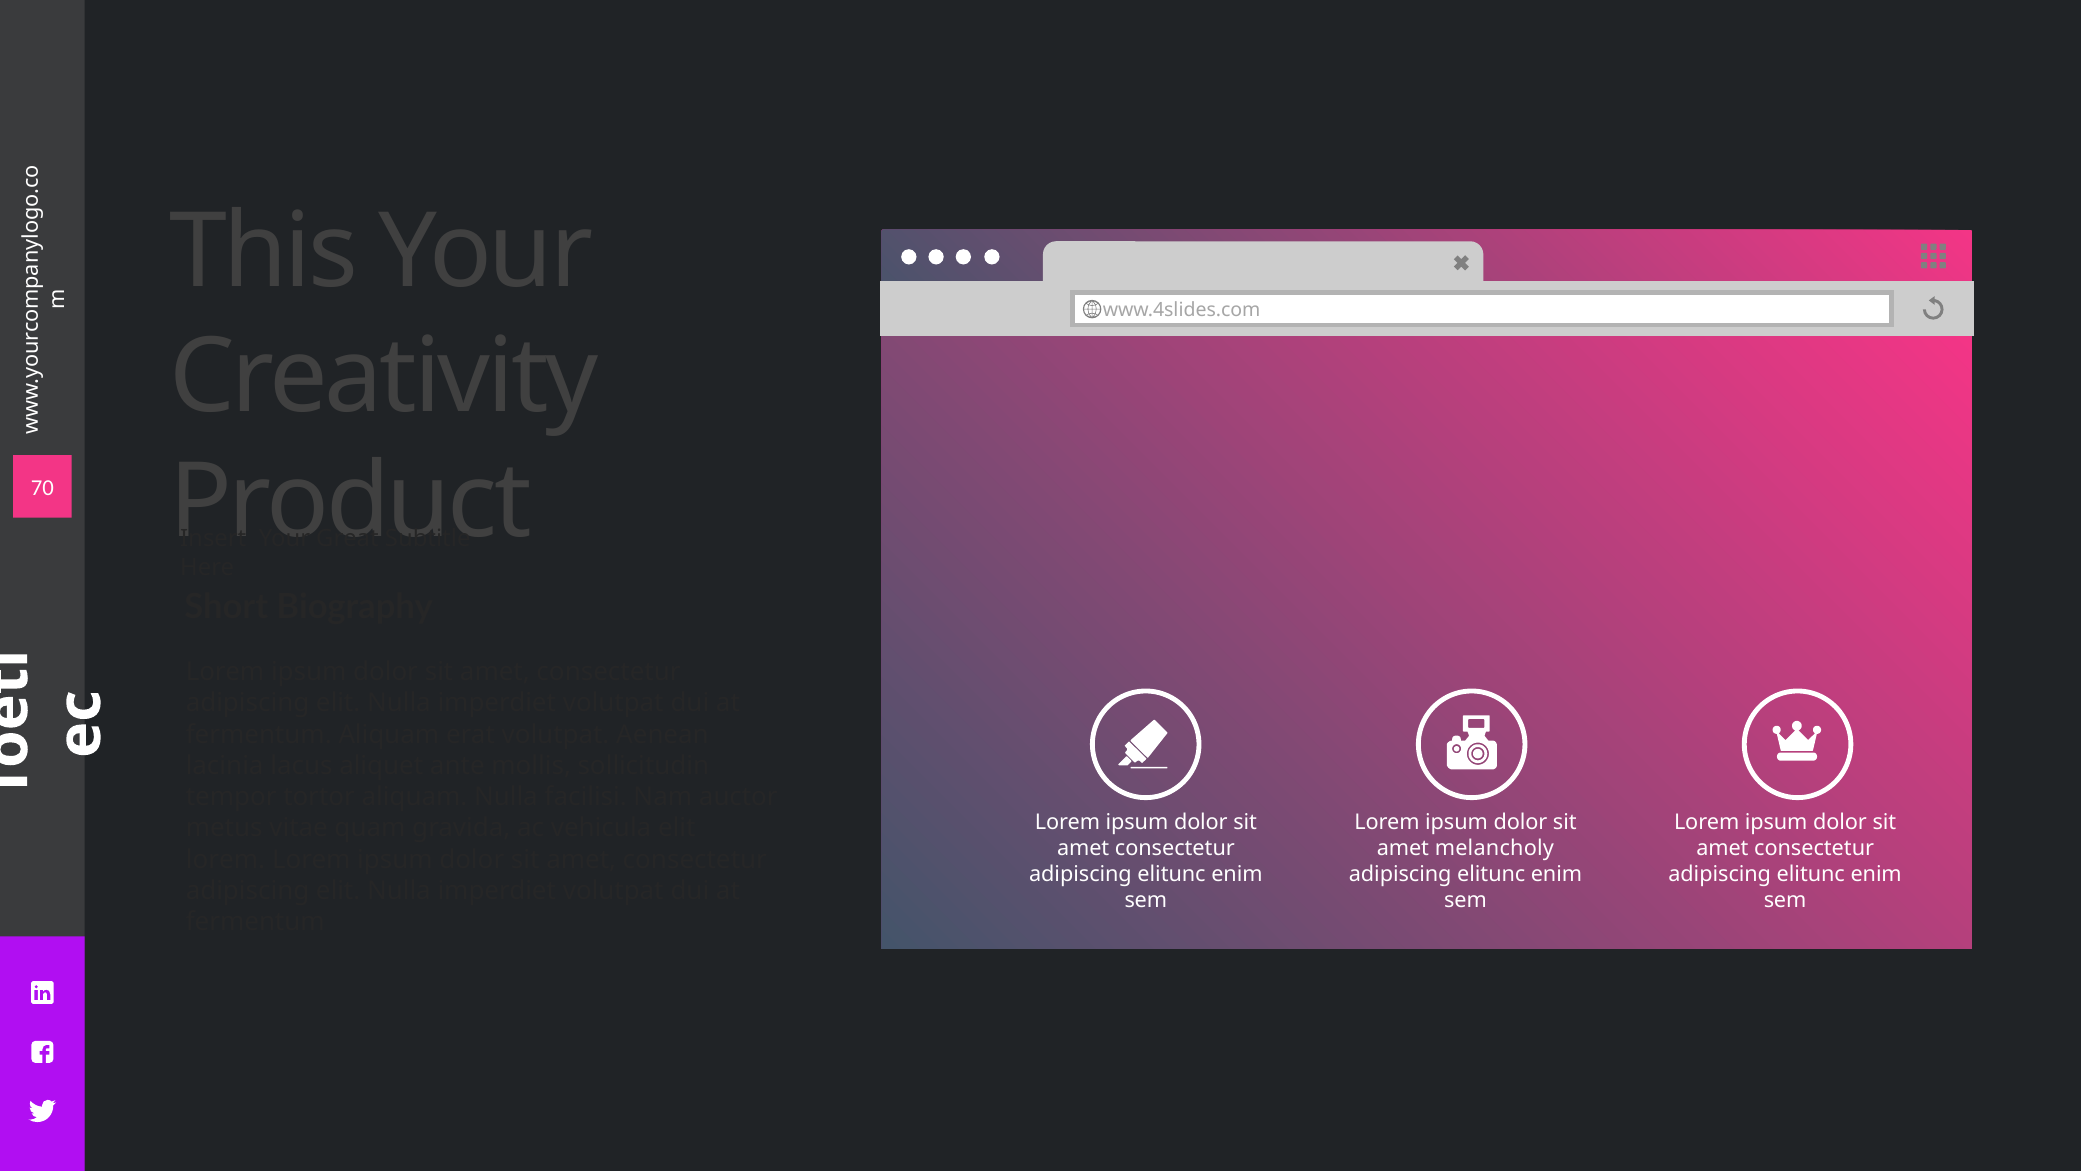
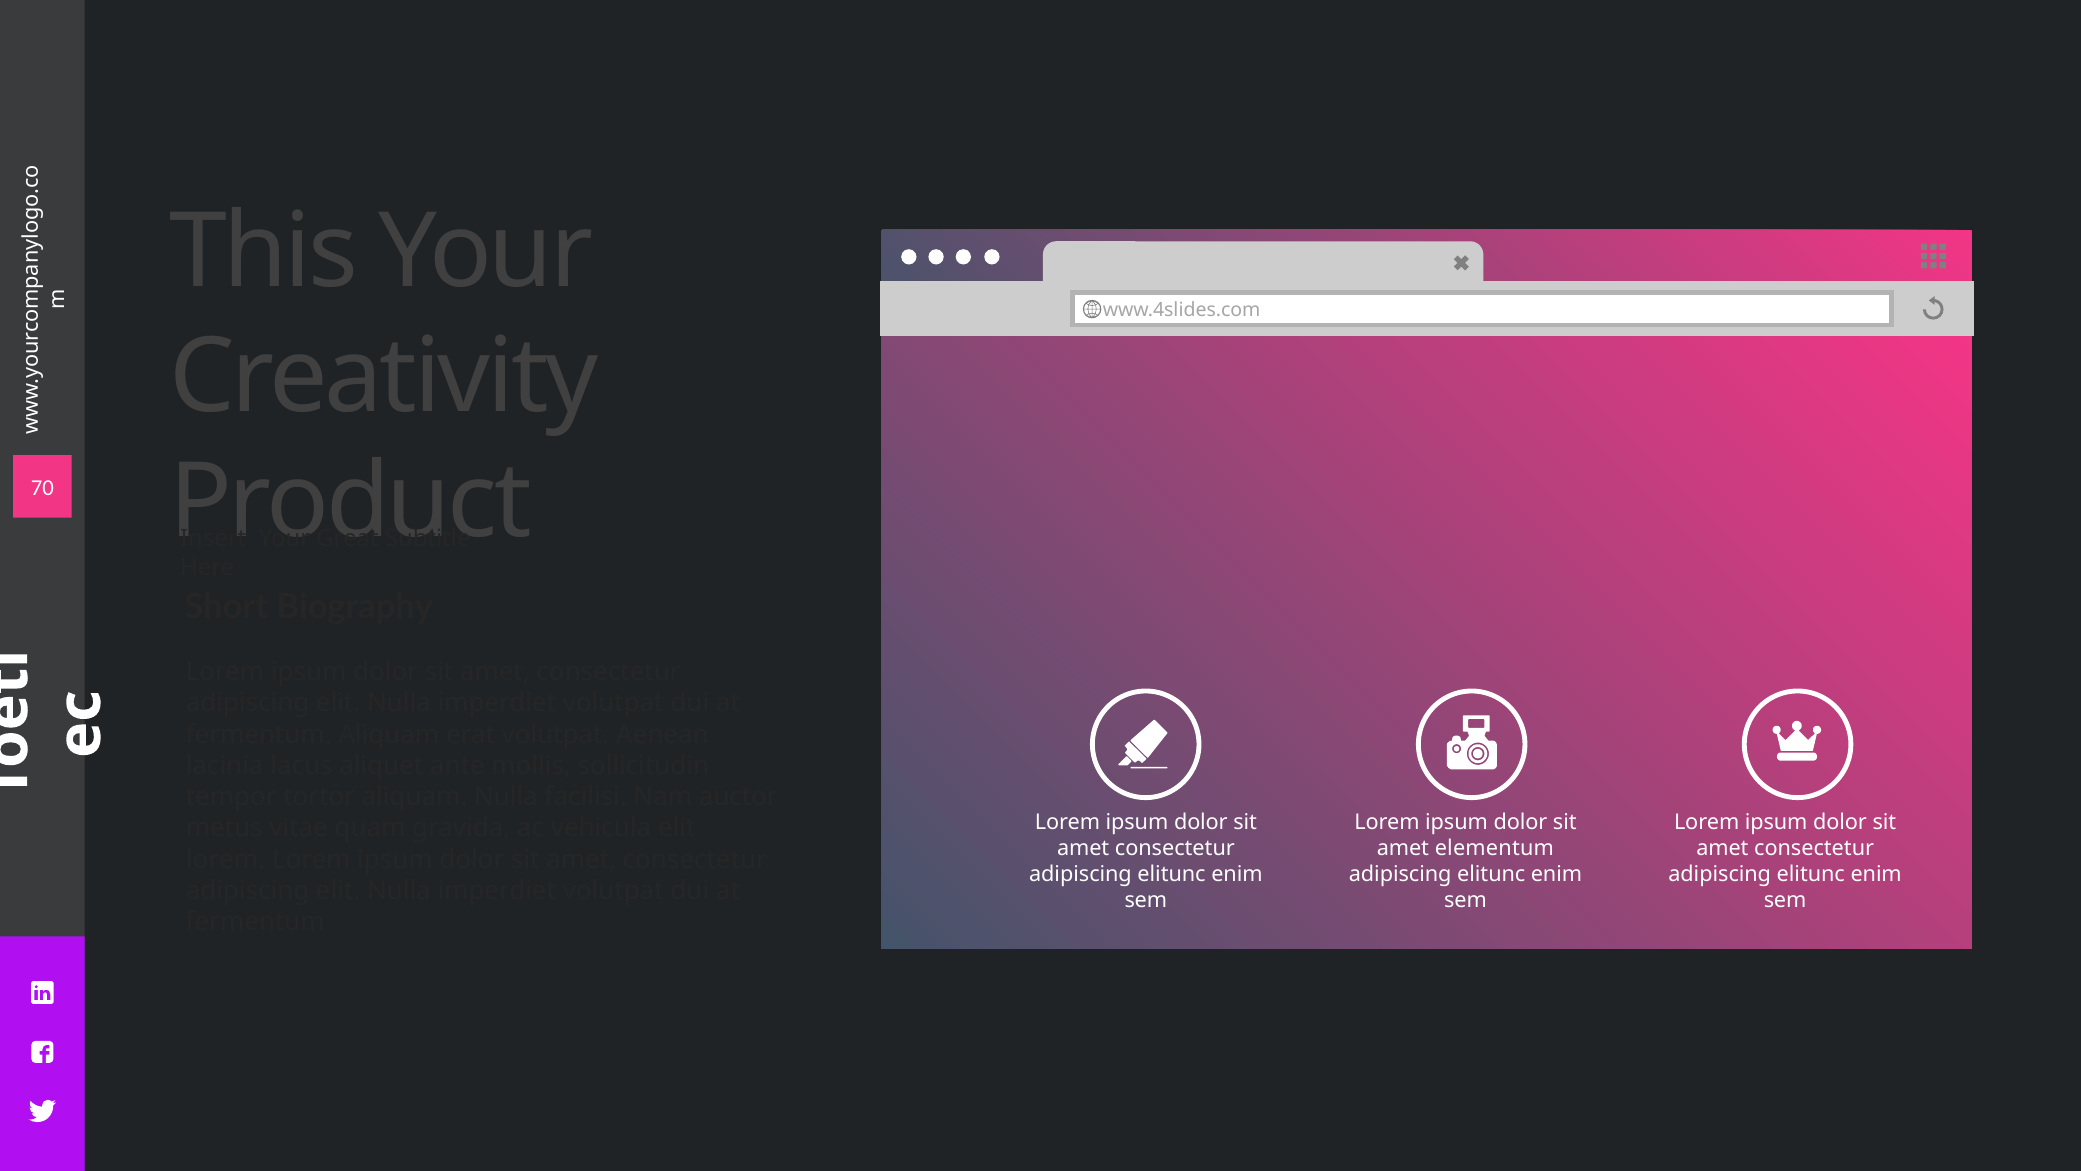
melancholy: melancholy -> elementum
